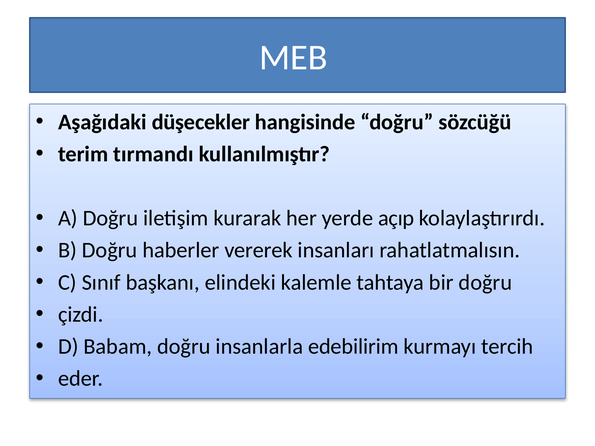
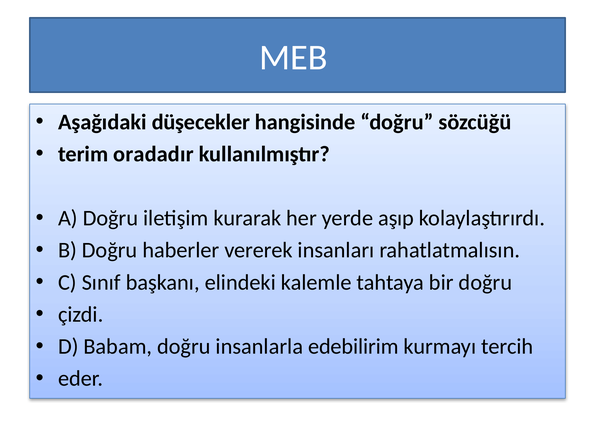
tırmandı: tırmandı -> oradadır
açıp: açıp -> aşıp
